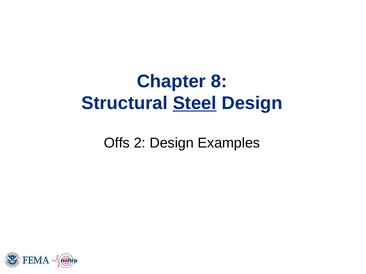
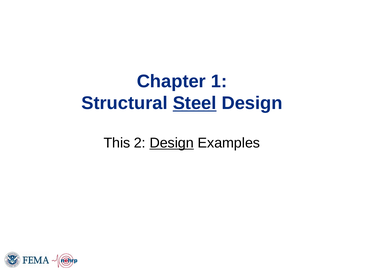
8: 8 -> 1
Offs: Offs -> This
Design at (172, 143) underline: none -> present
